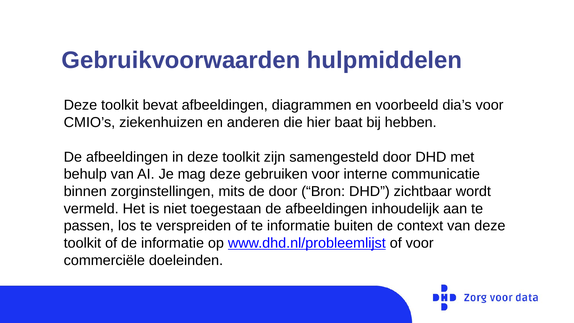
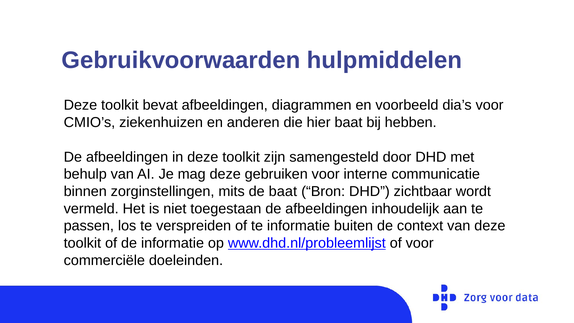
de door: door -> baat
